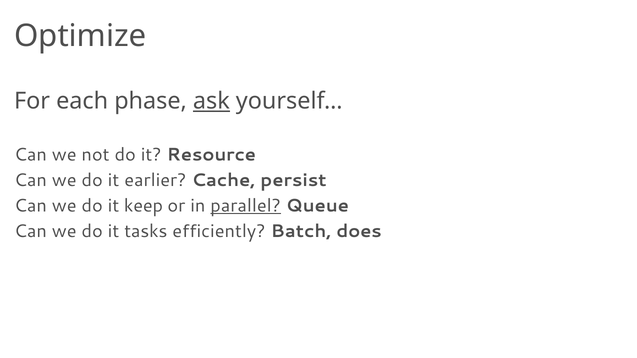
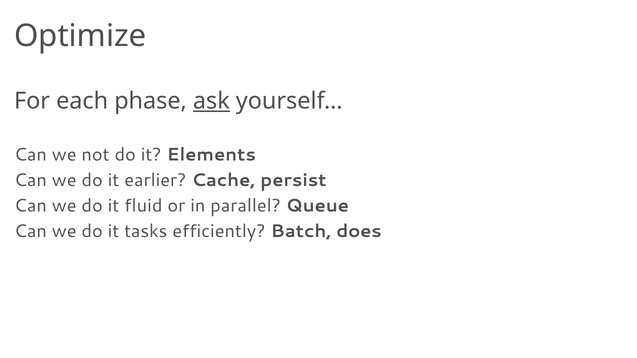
Resource: Resource -> Elements
keep: keep -> fluid
parallel underline: present -> none
